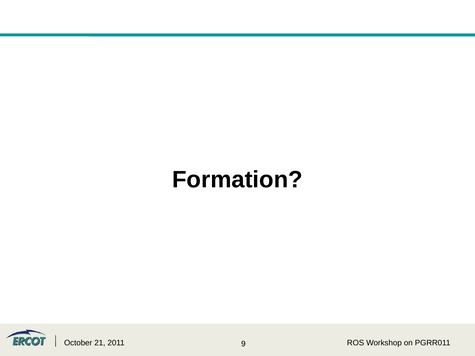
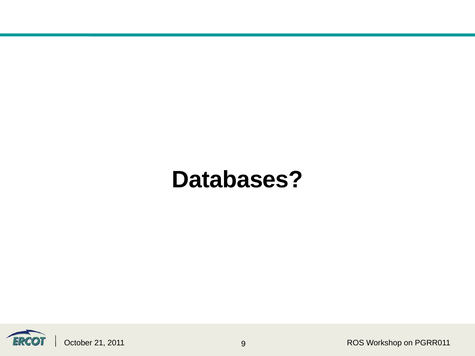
Formation: Formation -> Databases
